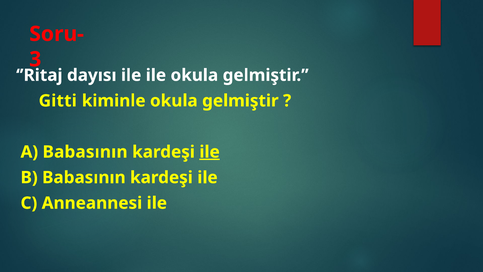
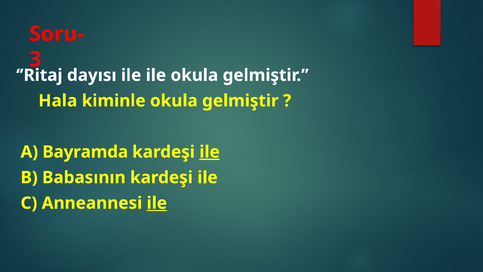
Gitti: Gitti -> Hala
A Babasının: Babasının -> Bayramda
ile at (157, 203) underline: none -> present
